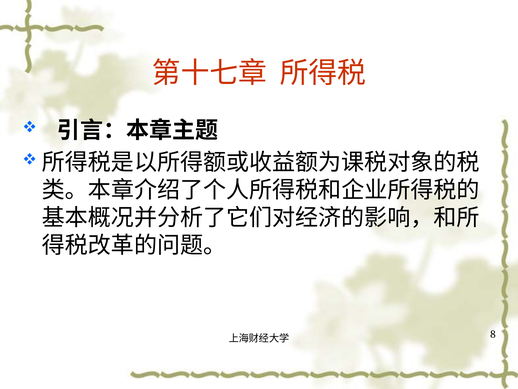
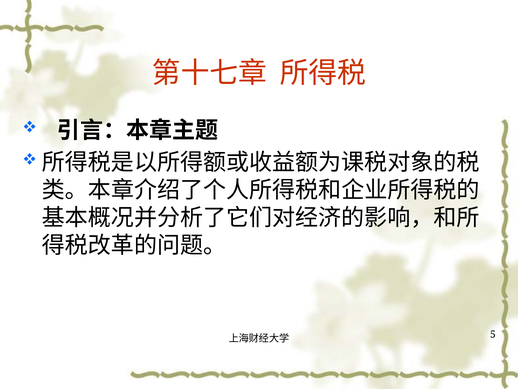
8: 8 -> 5
